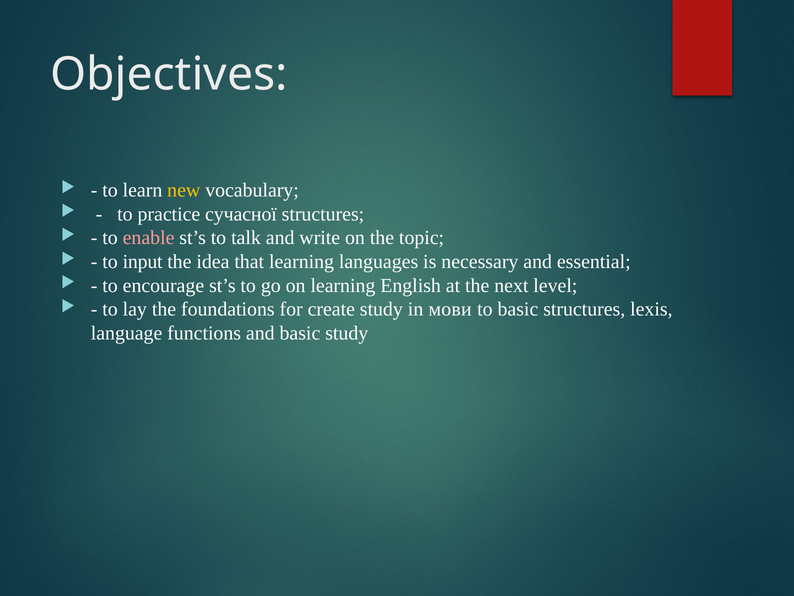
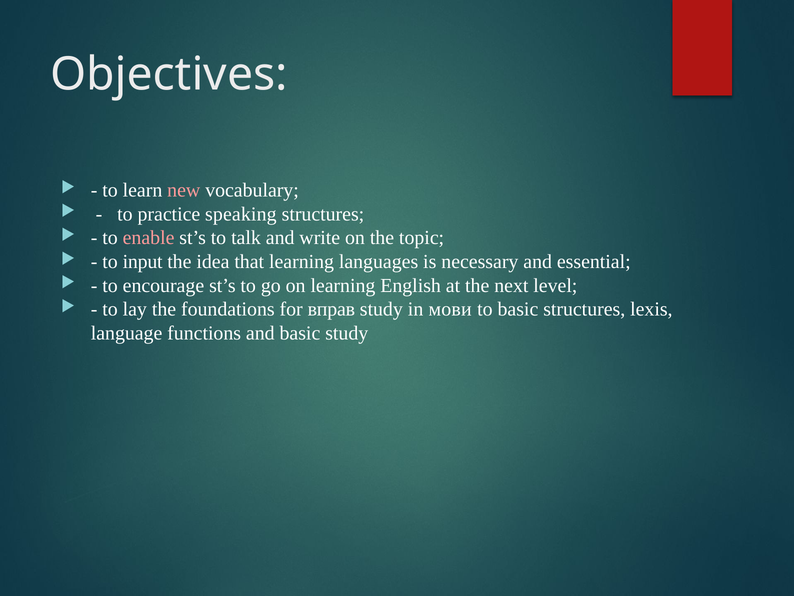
new colour: yellow -> pink
сучасної: сучасної -> speaking
create: create -> вправ
